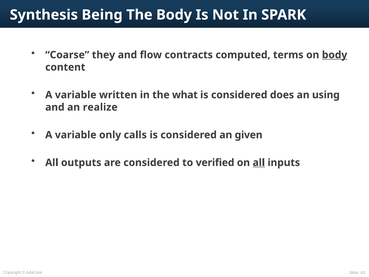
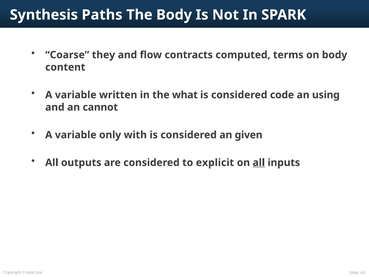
Being: Being -> Paths
body at (335, 55) underline: present -> none
does: does -> code
realize: realize -> cannot
calls: calls -> with
verified: verified -> explicit
